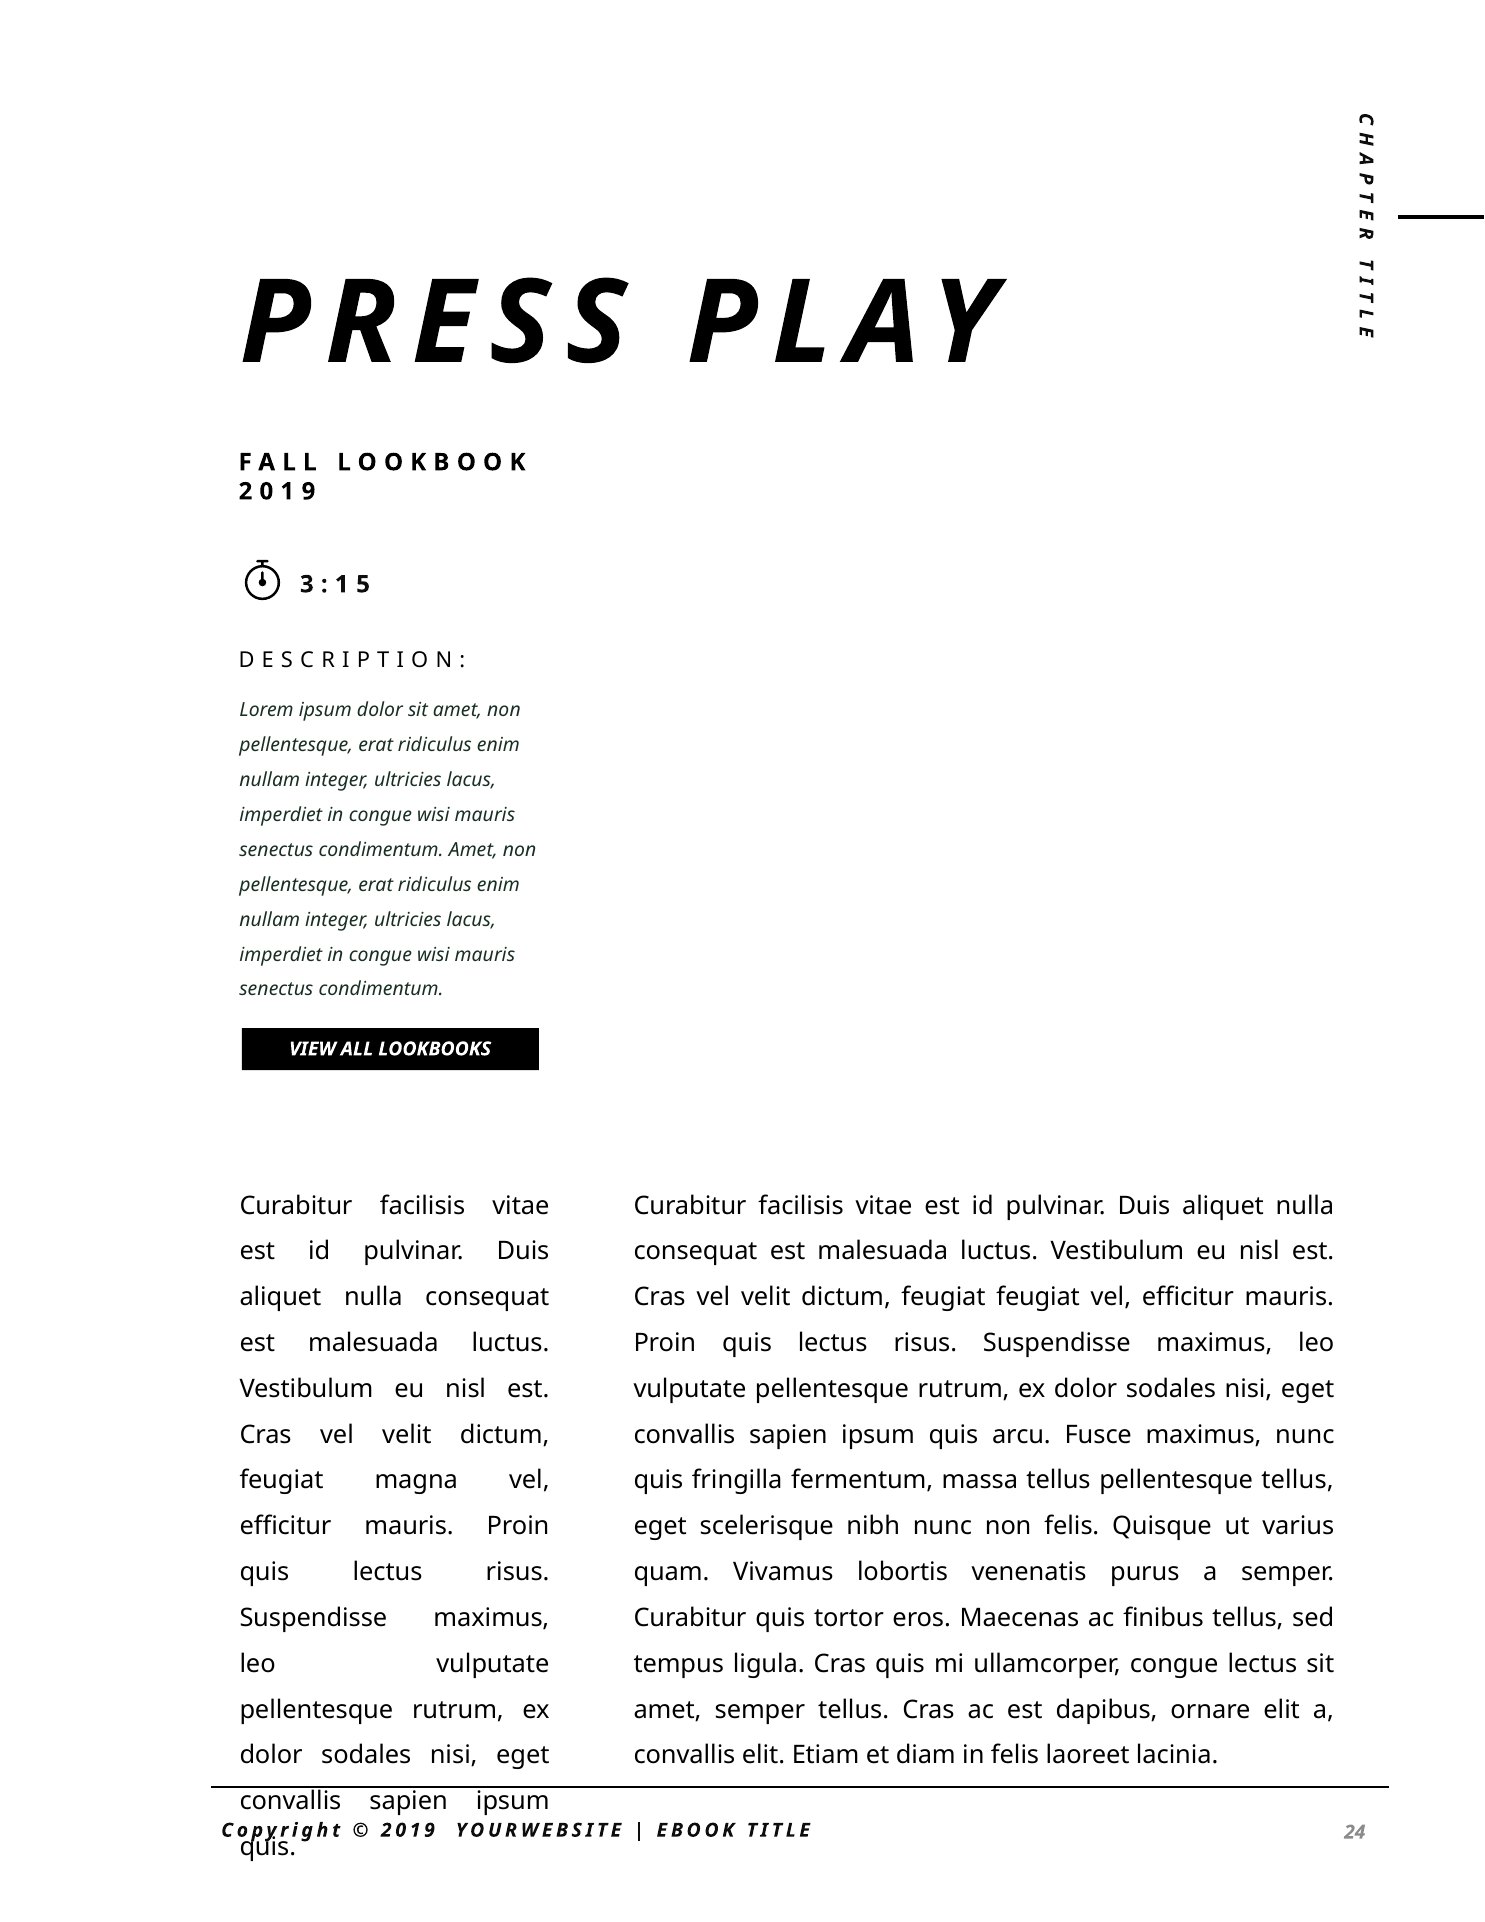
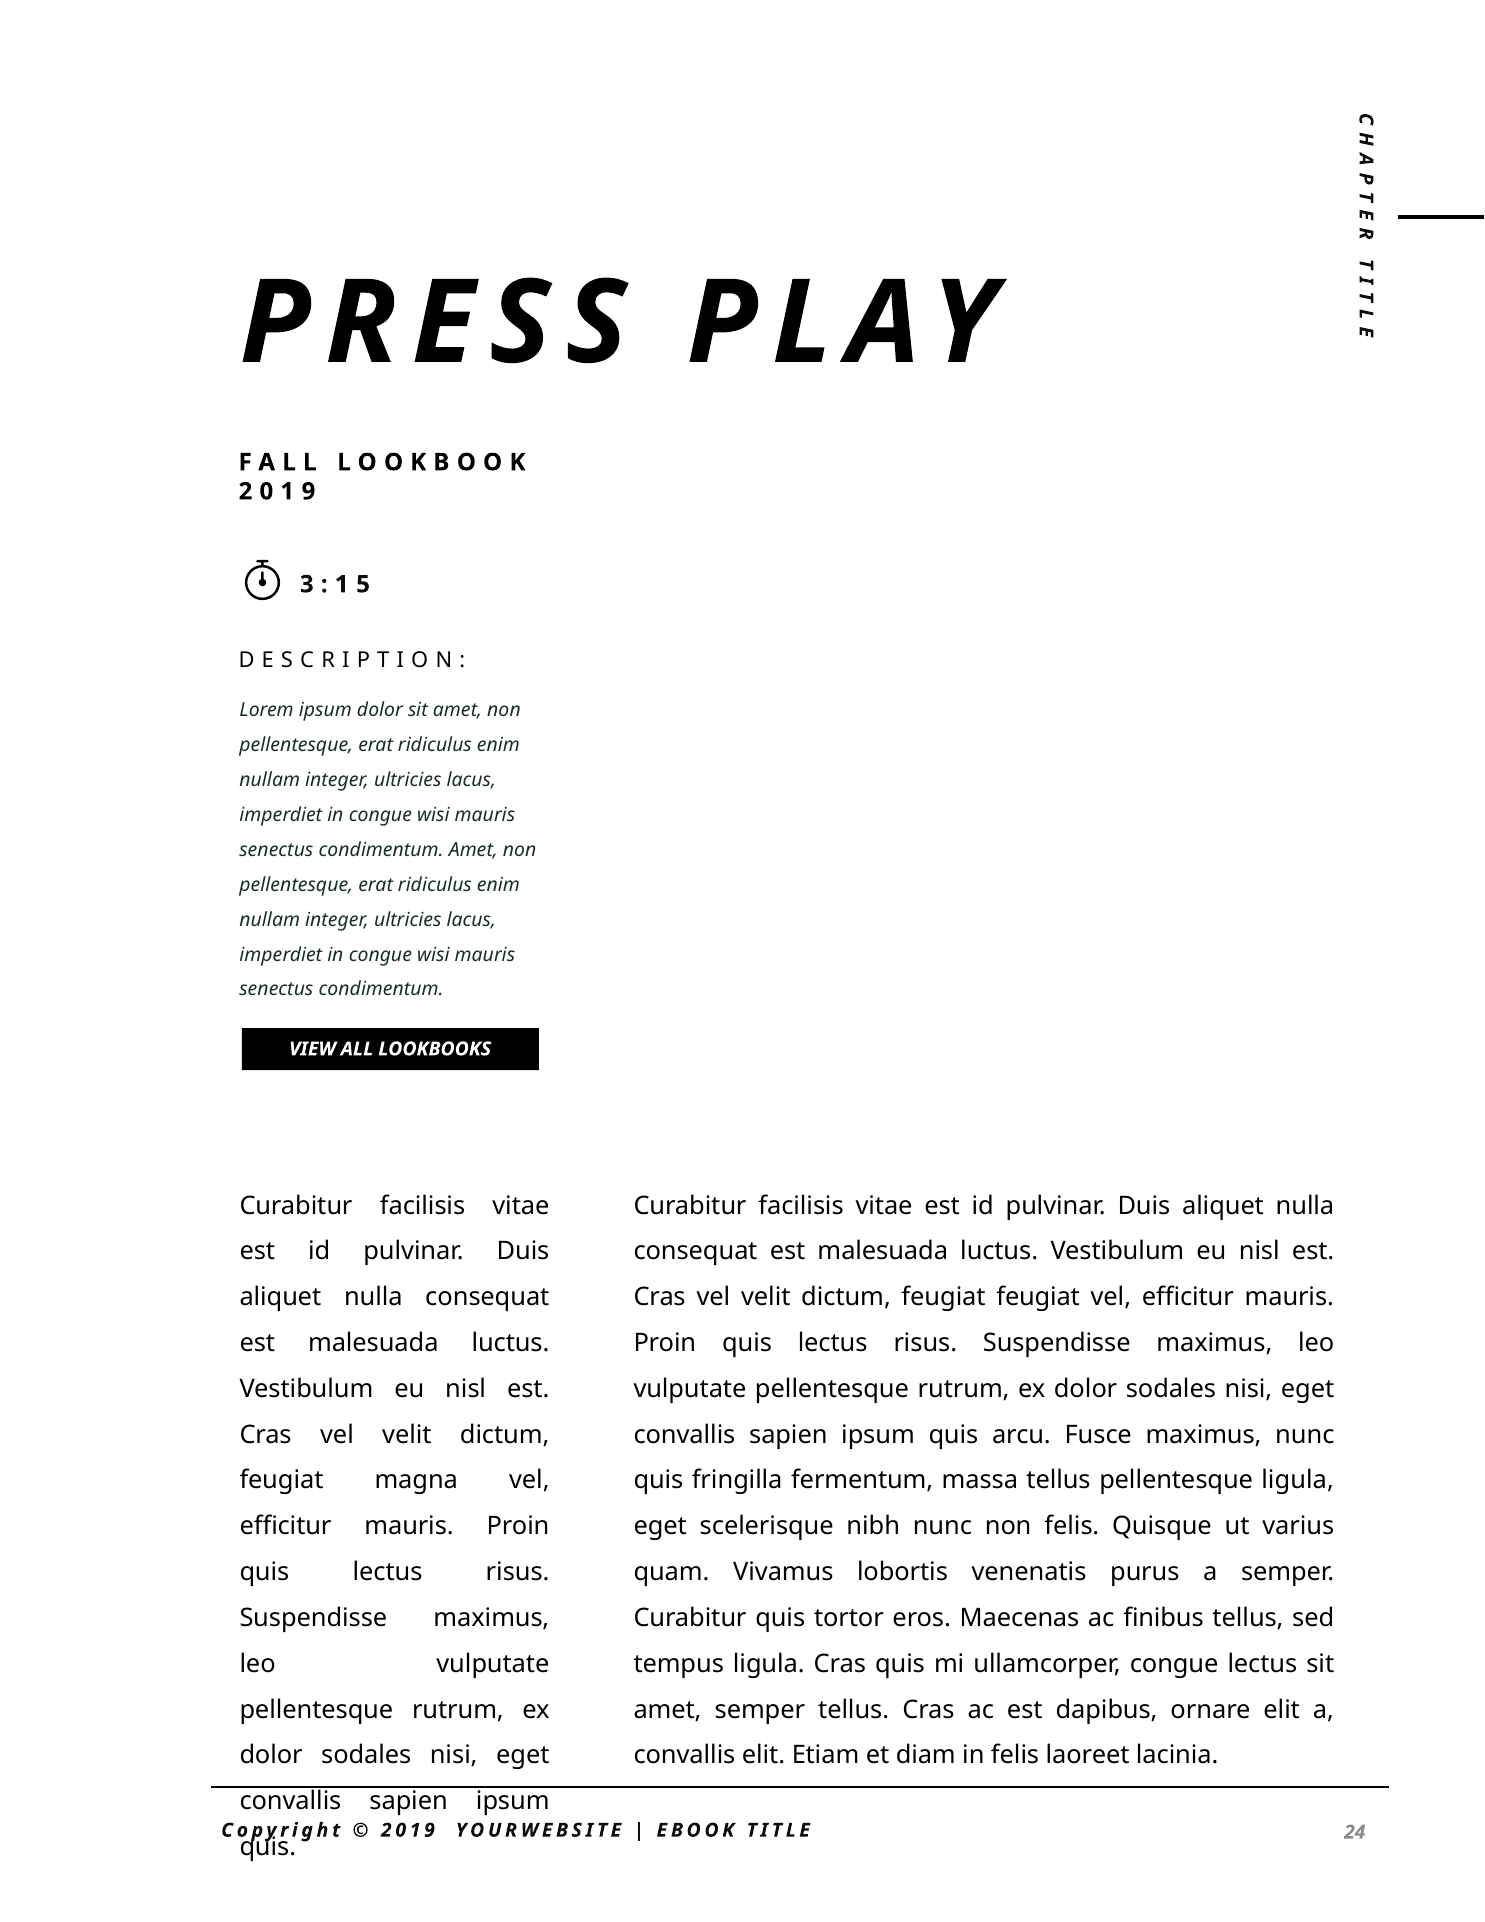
pellentesque tellus: tellus -> ligula
